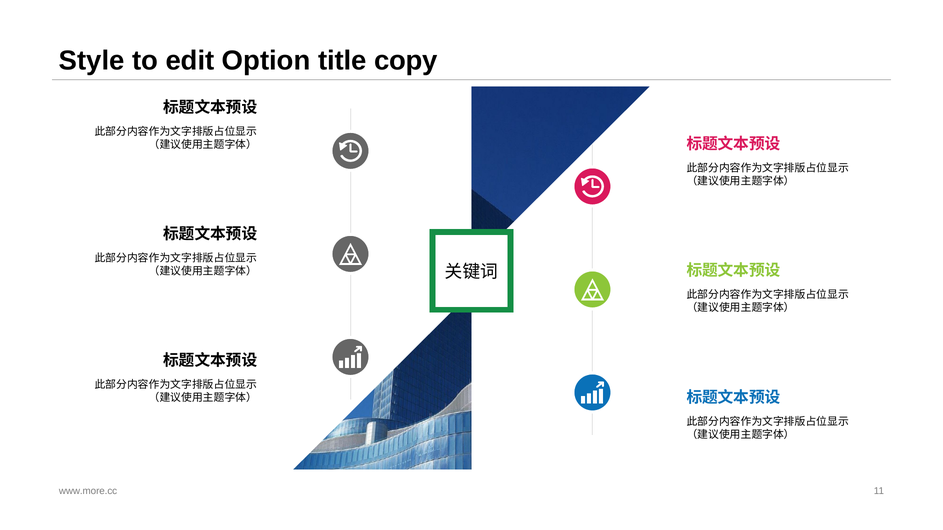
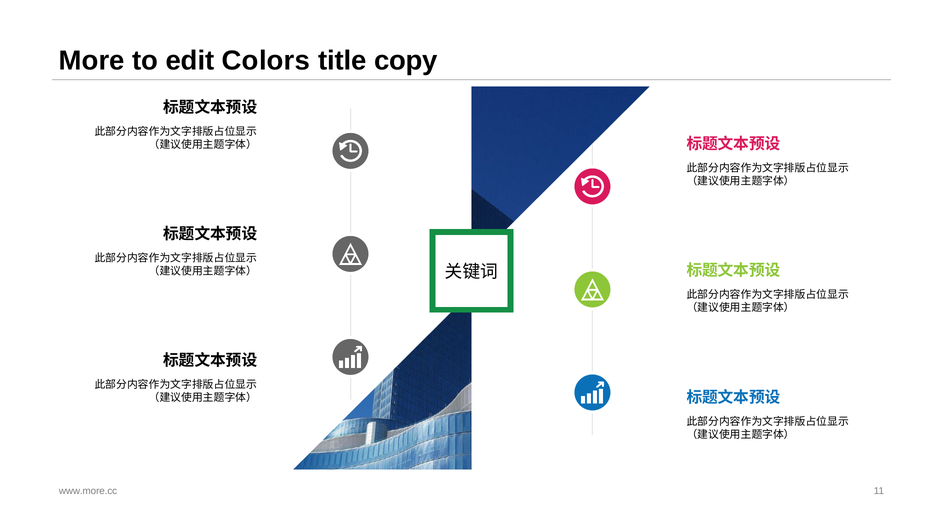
Style: Style -> More
Option: Option -> Colors
